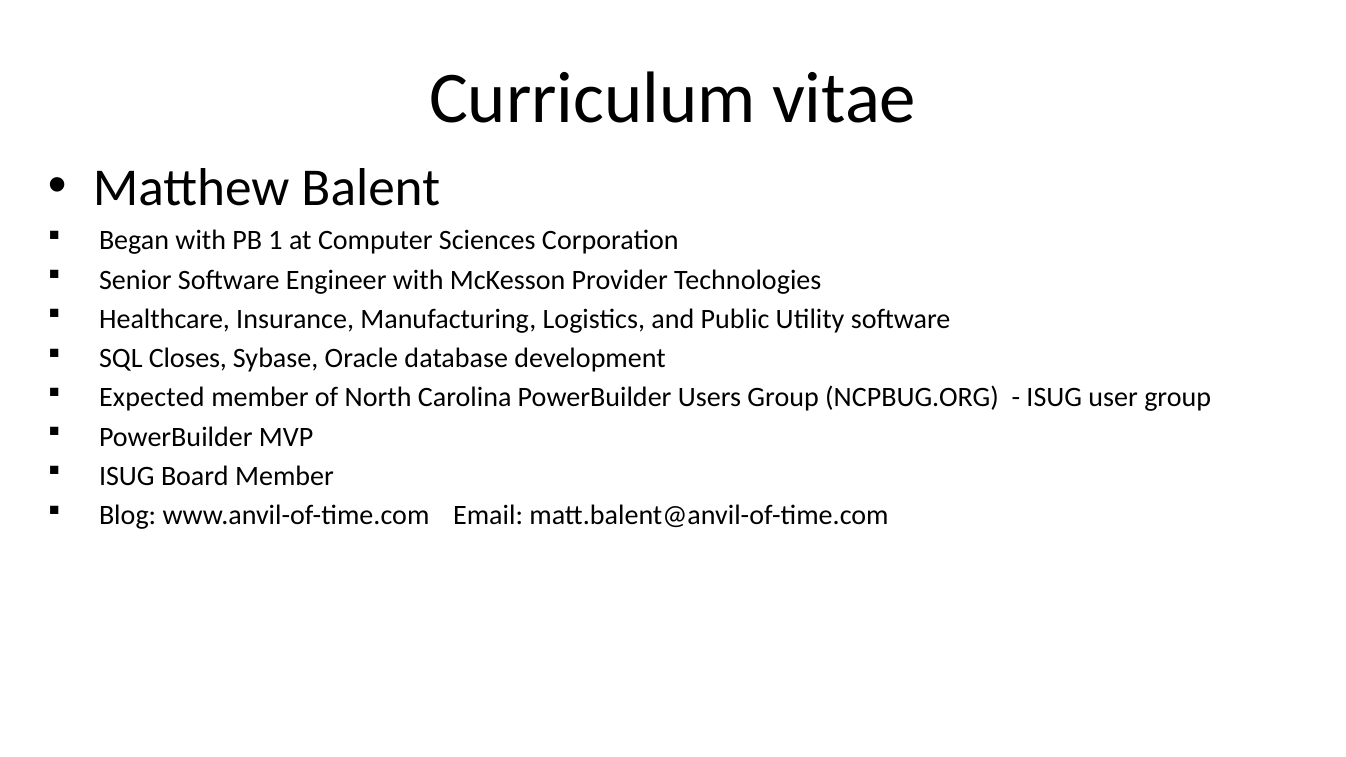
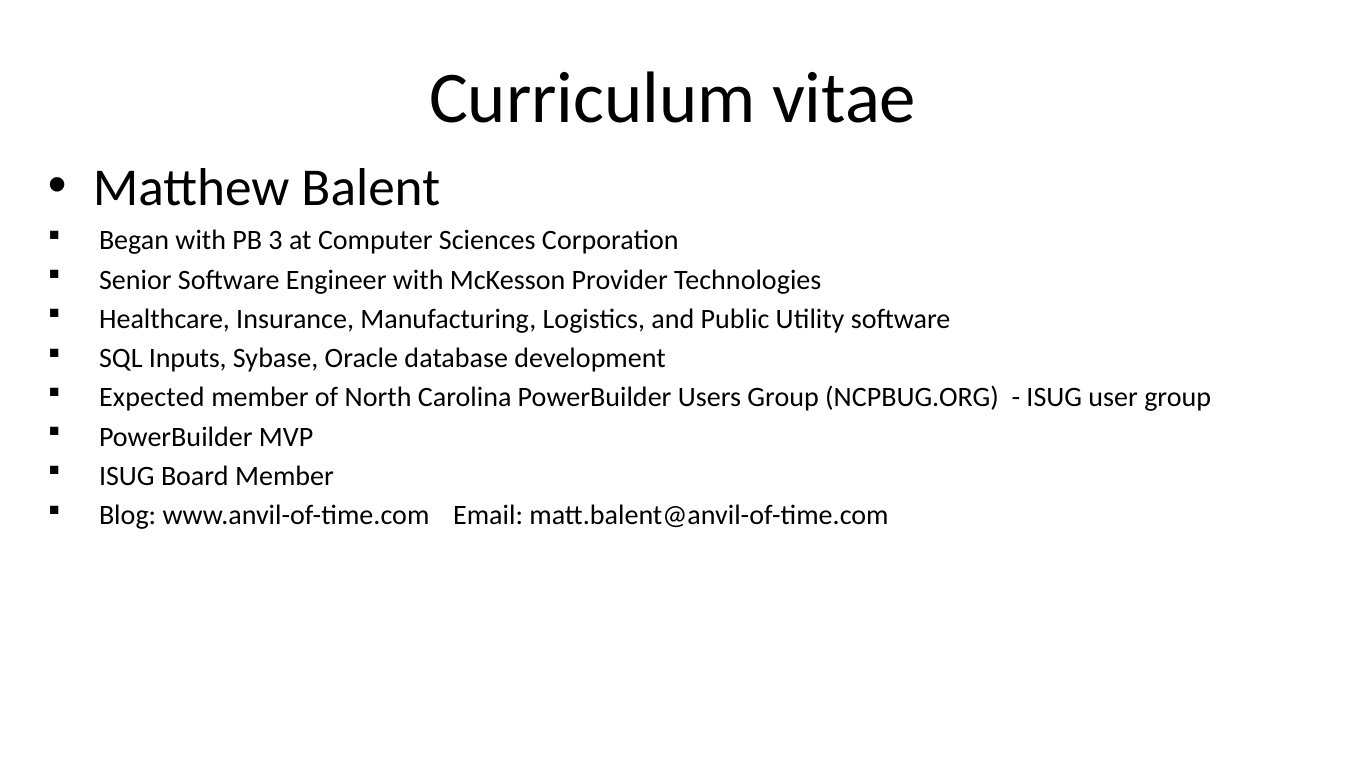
1: 1 -> 3
Closes: Closes -> Inputs
